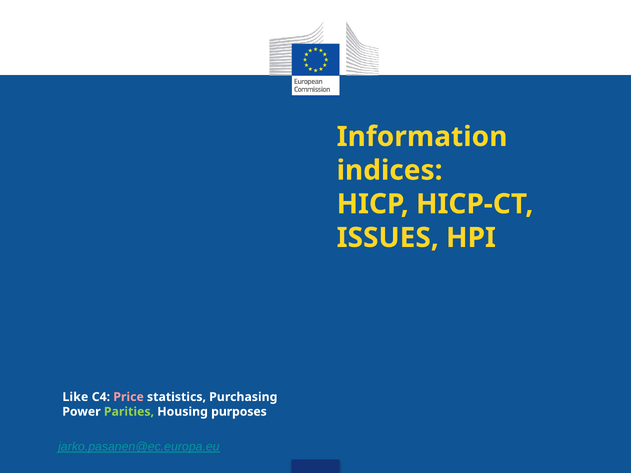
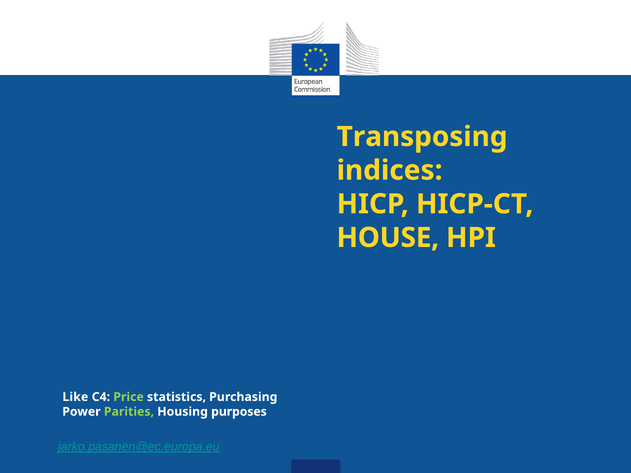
Information: Information -> Transposing
ISSUES: ISSUES -> HOUSE
Price colour: pink -> light green
